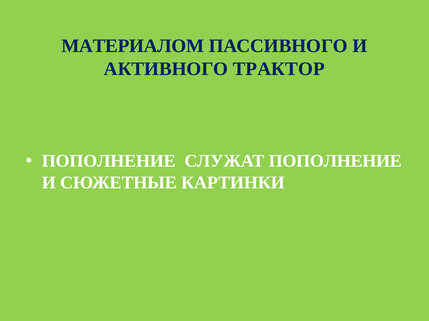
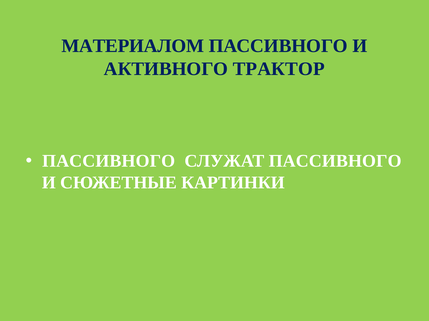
ПОПОЛНЕНИЕ at (109, 161): ПОПОЛНЕНИЕ -> ПАССИВНОГО
СЛУЖАТ ПОПОЛНЕНИЕ: ПОПОЛНЕНИЕ -> ПАССИВНОГО
